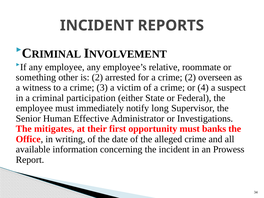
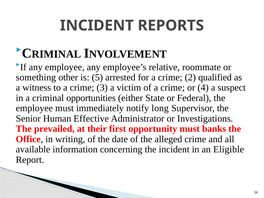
is 2: 2 -> 5
overseen: overseen -> qualified
participation: participation -> opportunities
mitigates: mitigates -> prevailed
Prowess: Prowess -> Eligible
